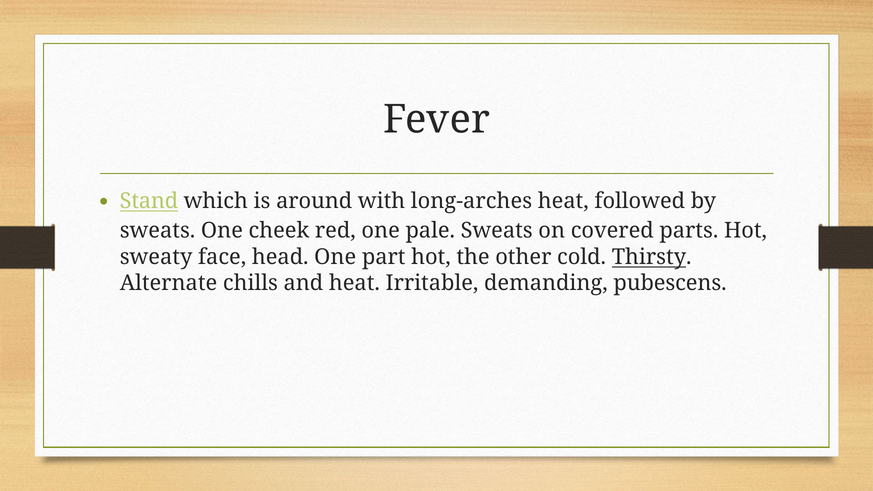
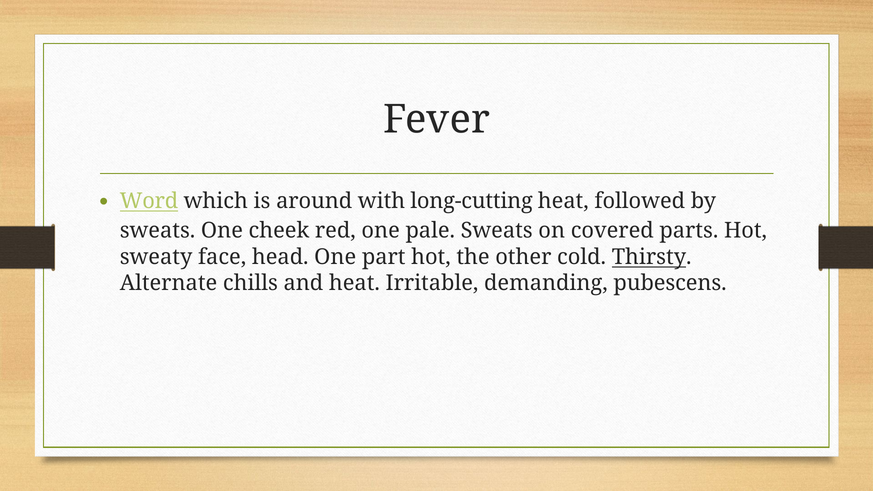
Stand: Stand -> Word
long-arches: long-arches -> long-cutting
